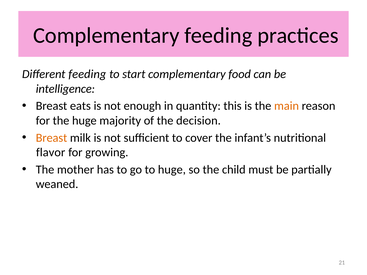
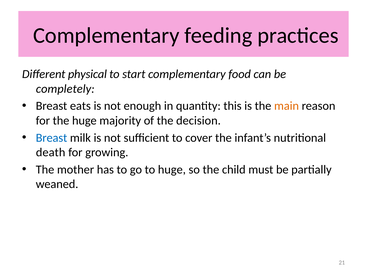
Different feeding: feeding -> physical
intelligence: intelligence -> completely
Breast at (52, 138) colour: orange -> blue
flavor: flavor -> death
